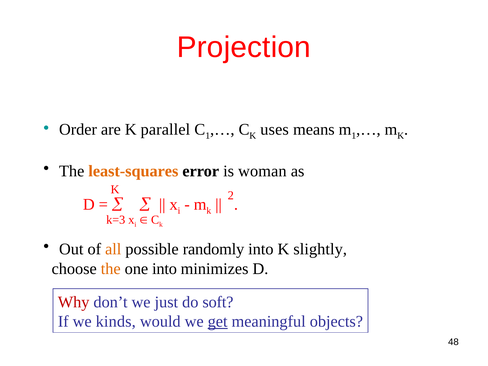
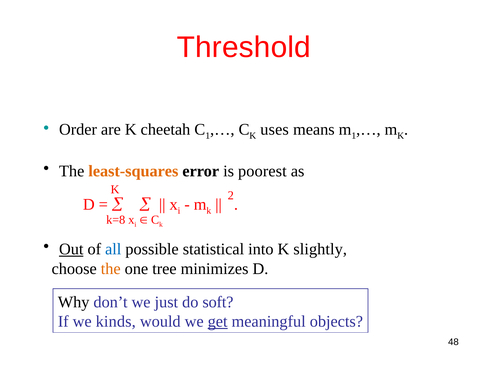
Projection: Projection -> Threshold
parallel: parallel -> cheetah
woman: woman -> poorest
k=3: k=3 -> k=8
Out underline: none -> present
all colour: orange -> blue
randomly: randomly -> statistical
one into: into -> tree
Why colour: red -> black
